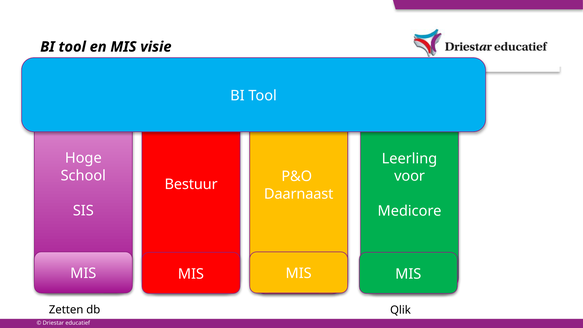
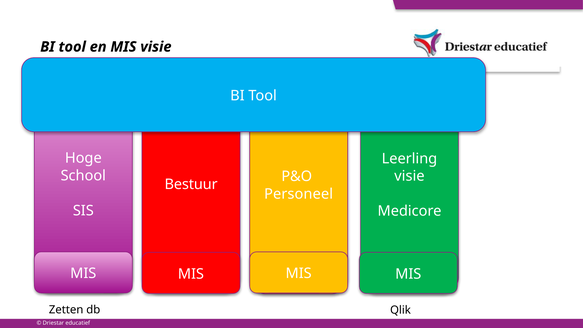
voor at (410, 176): voor -> visie
Daarnaast: Daarnaast -> Personeel
